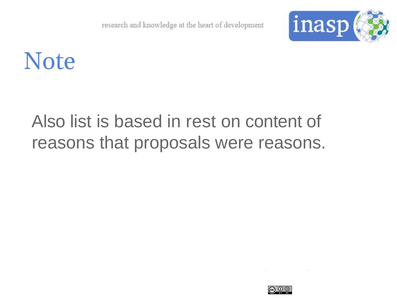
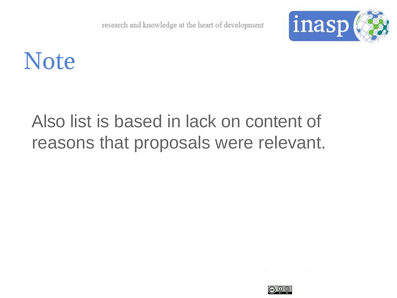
rest: rest -> lack
were reasons: reasons -> relevant
